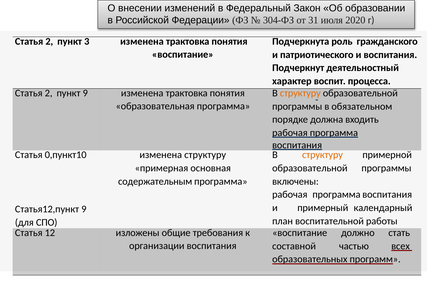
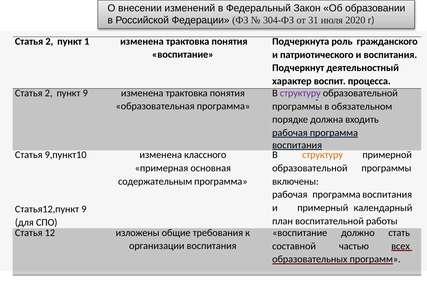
3: 3 -> 1
структуру at (300, 93) colour: orange -> purple
0,пункт10: 0,пункт10 -> 9,пункт10
изменена структуру: структуру -> классного
